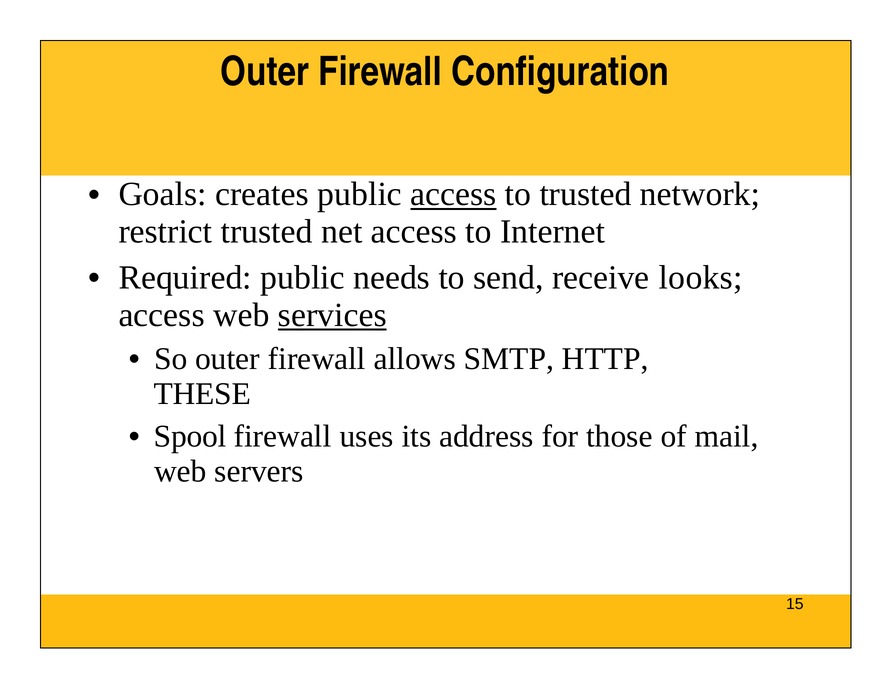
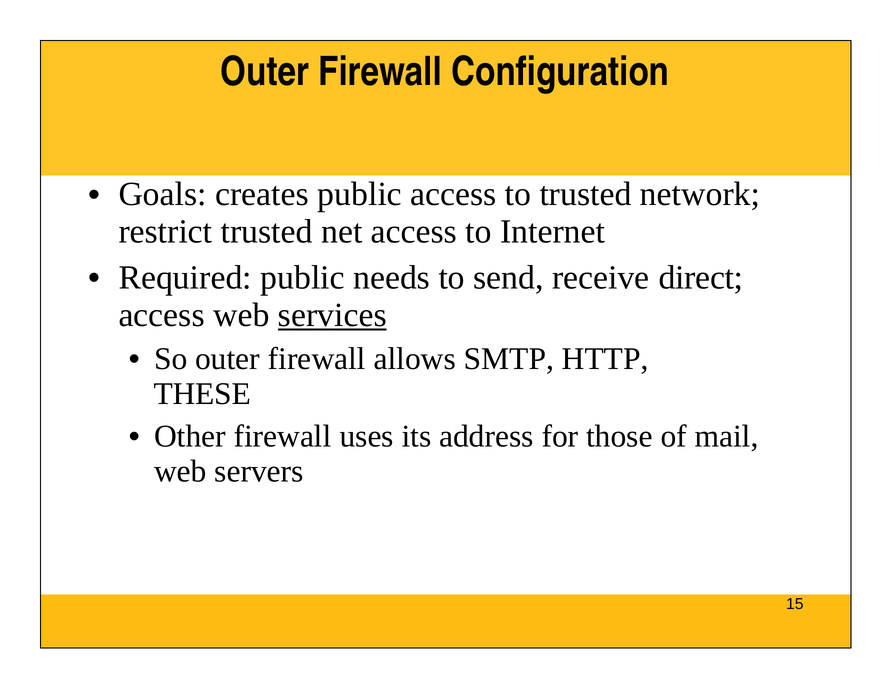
access at (453, 194) underline: present -> none
looks: looks -> direct
Spool: Spool -> Other
